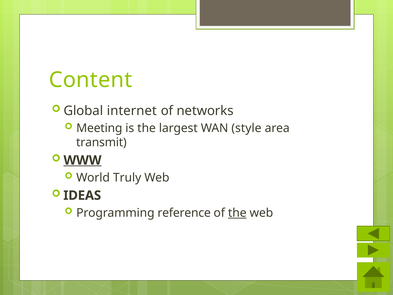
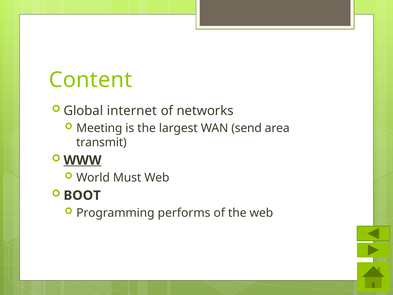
style: style -> send
Truly: Truly -> Must
IDEAS: IDEAS -> BOOT
reference: reference -> performs
the at (237, 213) underline: present -> none
